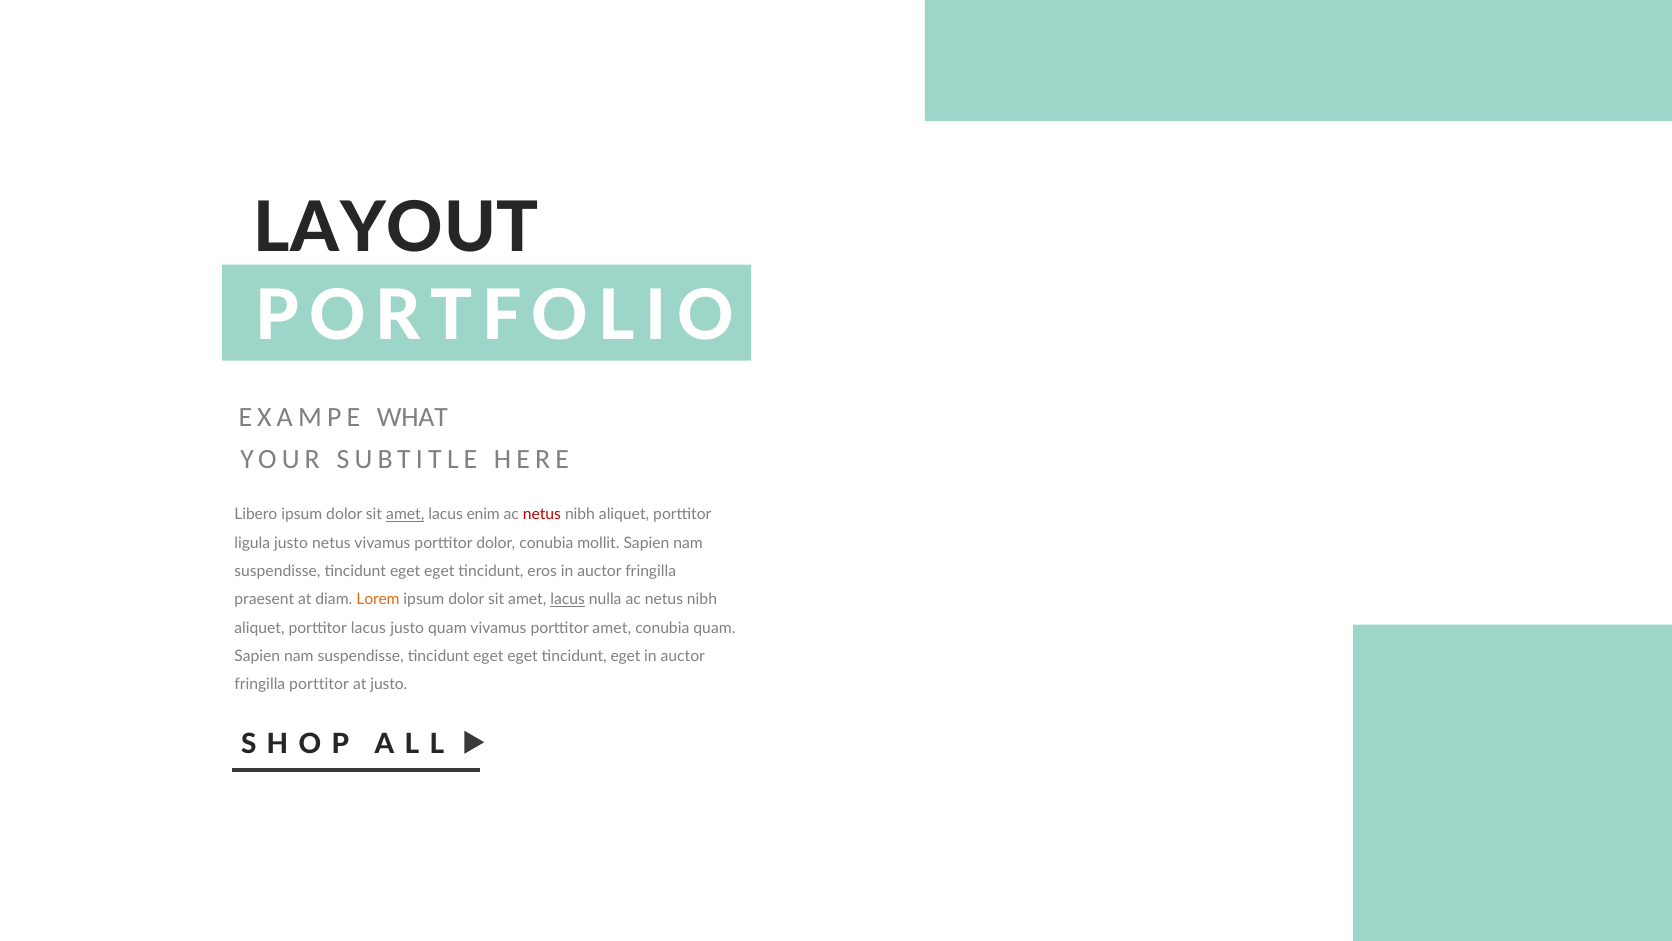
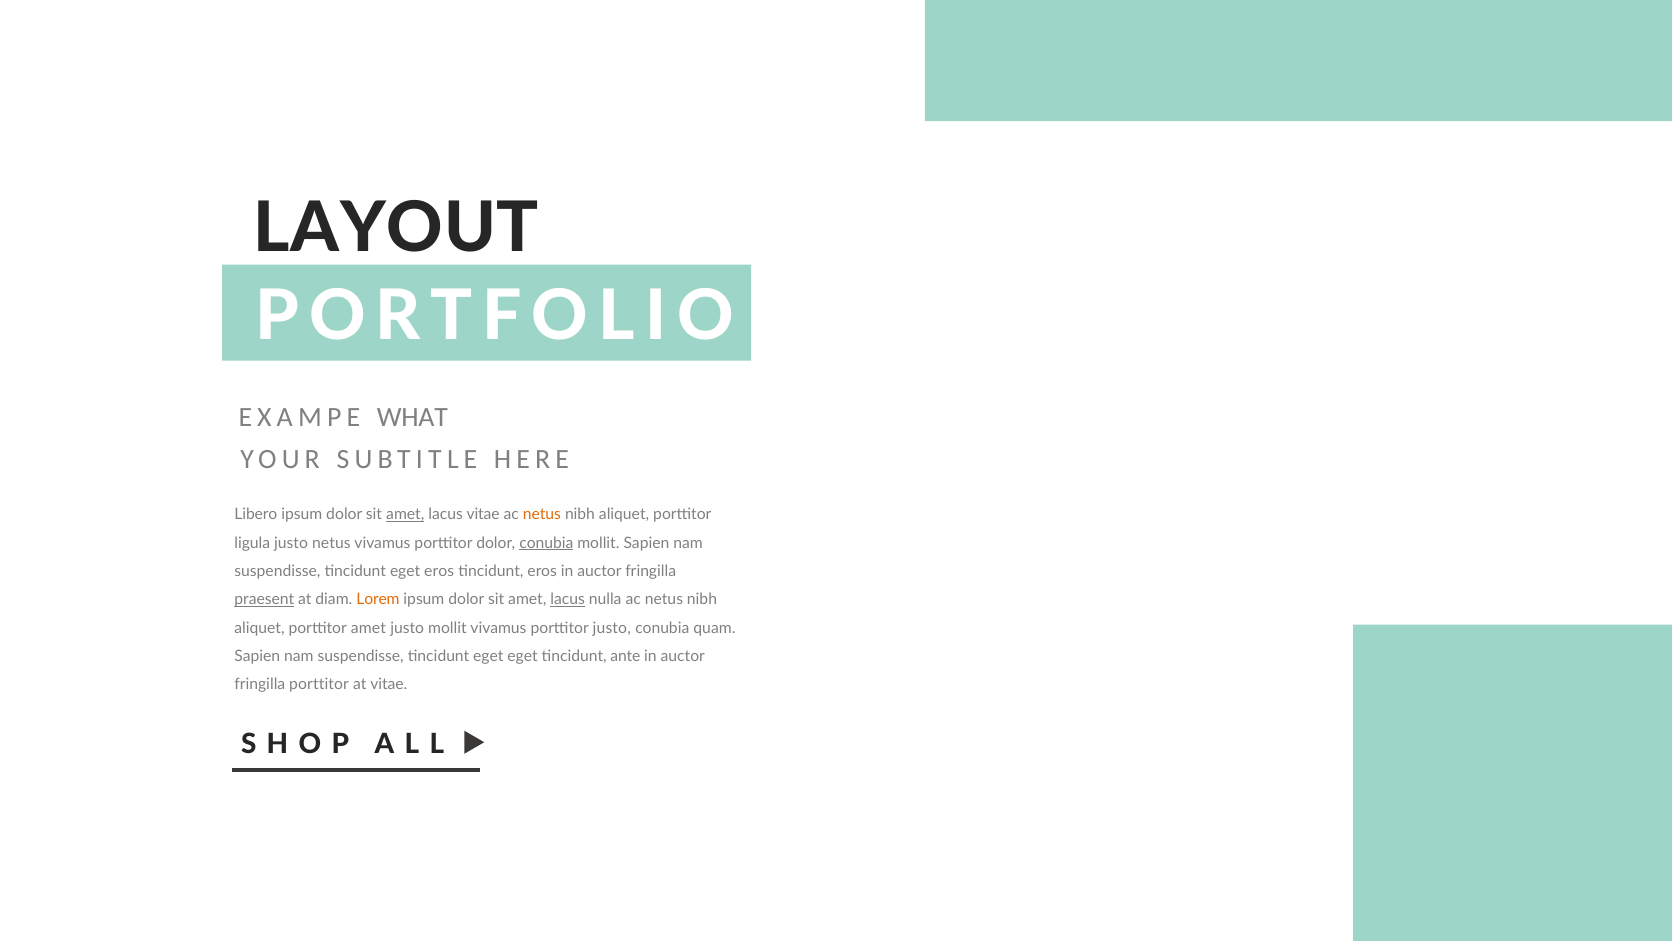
lacus enim: enim -> vitae
netus at (542, 514) colour: red -> orange
conubia at (546, 543) underline: none -> present
eget at (439, 571): eget -> eros
praesent underline: none -> present
porttitor lacus: lacus -> amet
justo quam: quam -> mollit
porttitor amet: amet -> justo
eget at (625, 656): eget -> ante
at justo: justo -> vitae
